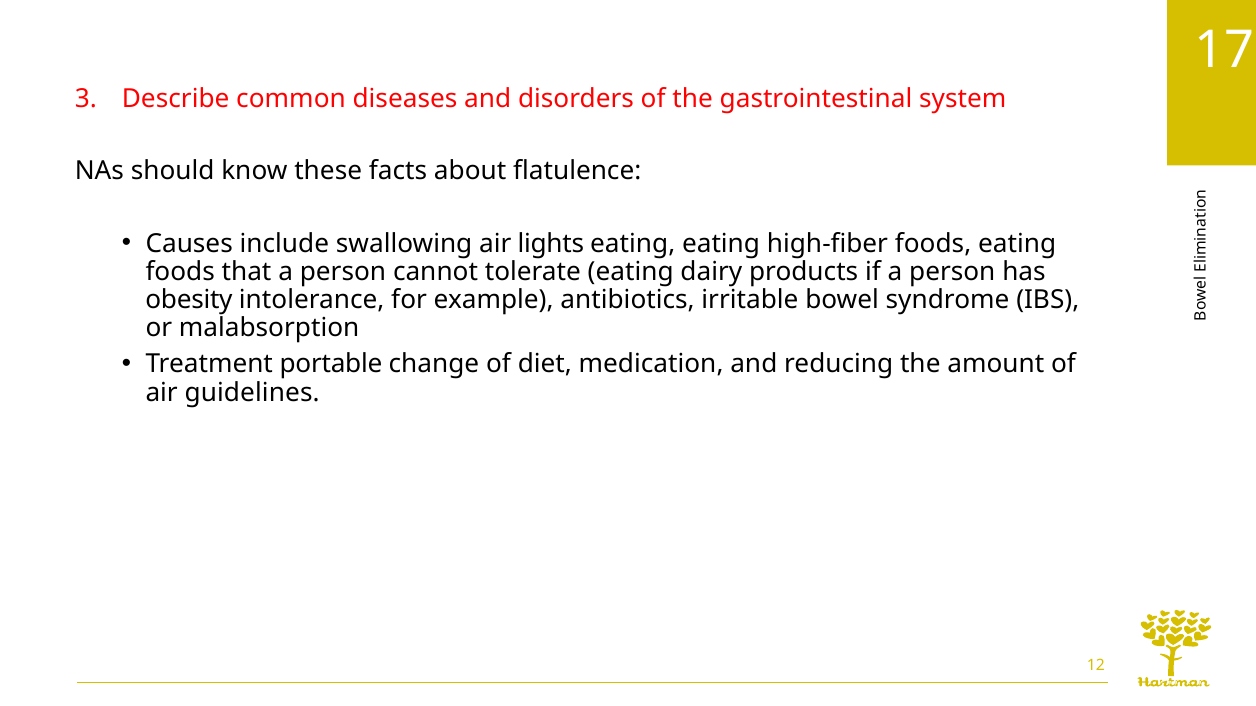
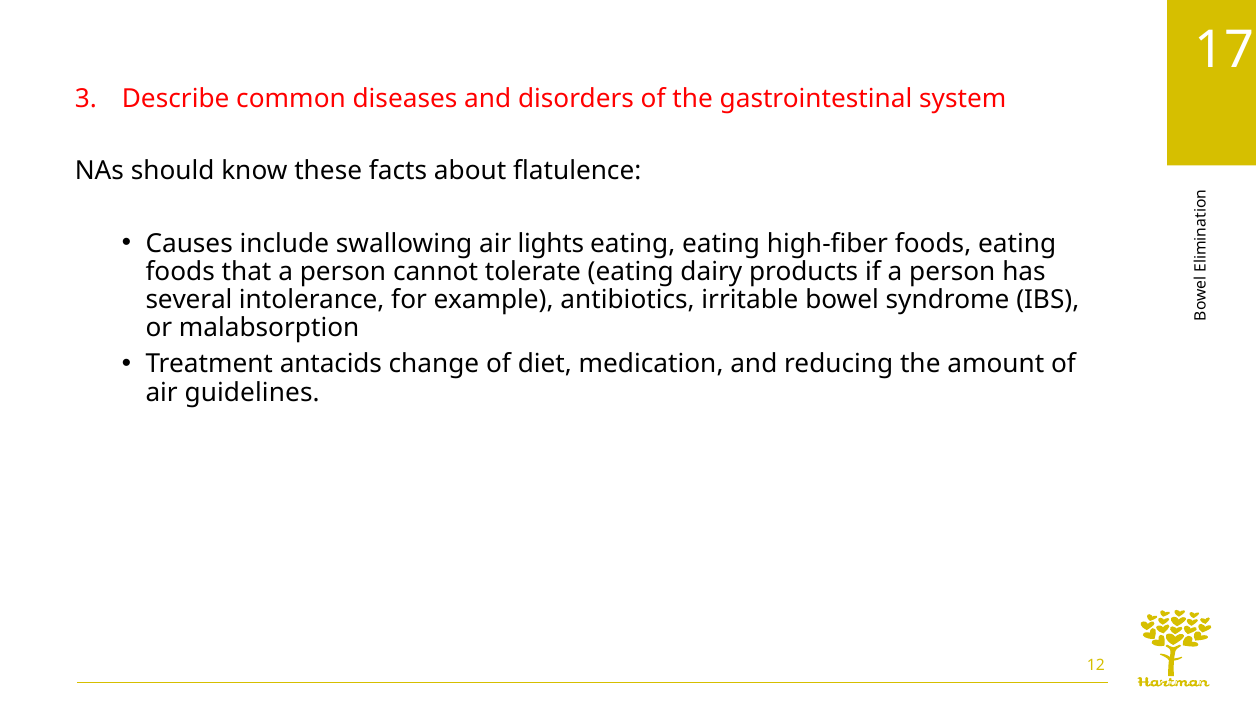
obesity: obesity -> several
portable: portable -> antacids
